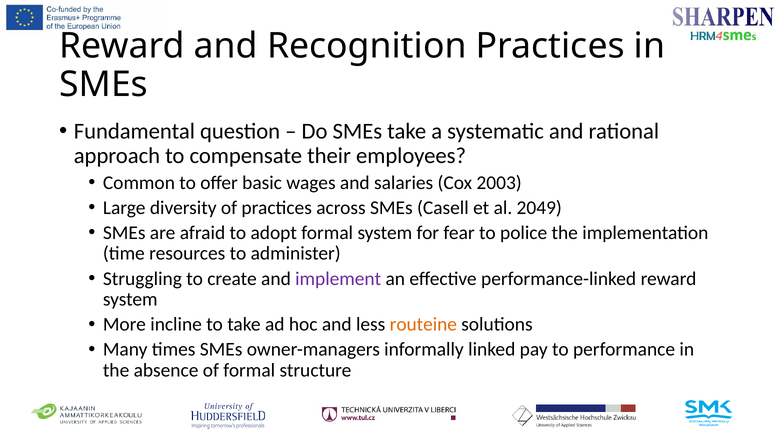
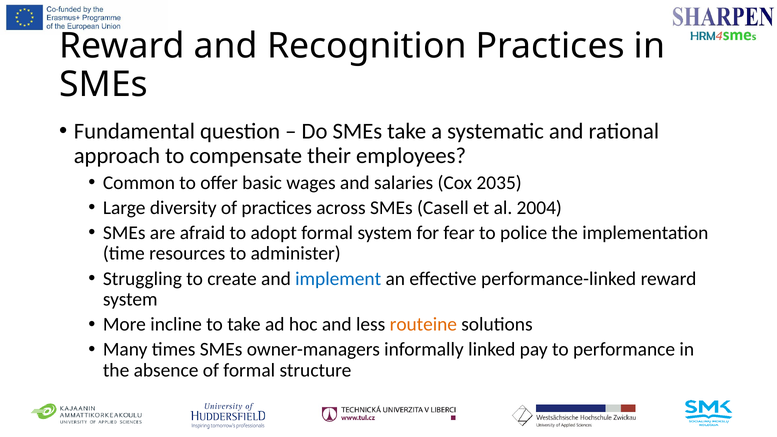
2003: 2003 -> 2035
2049: 2049 -> 2004
implement colour: purple -> blue
